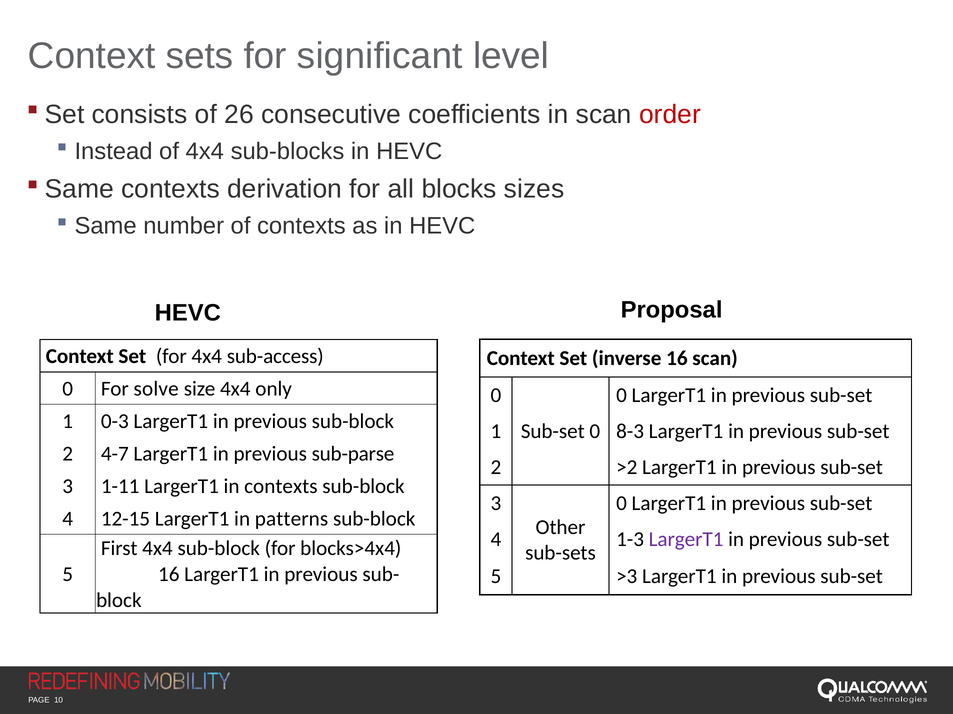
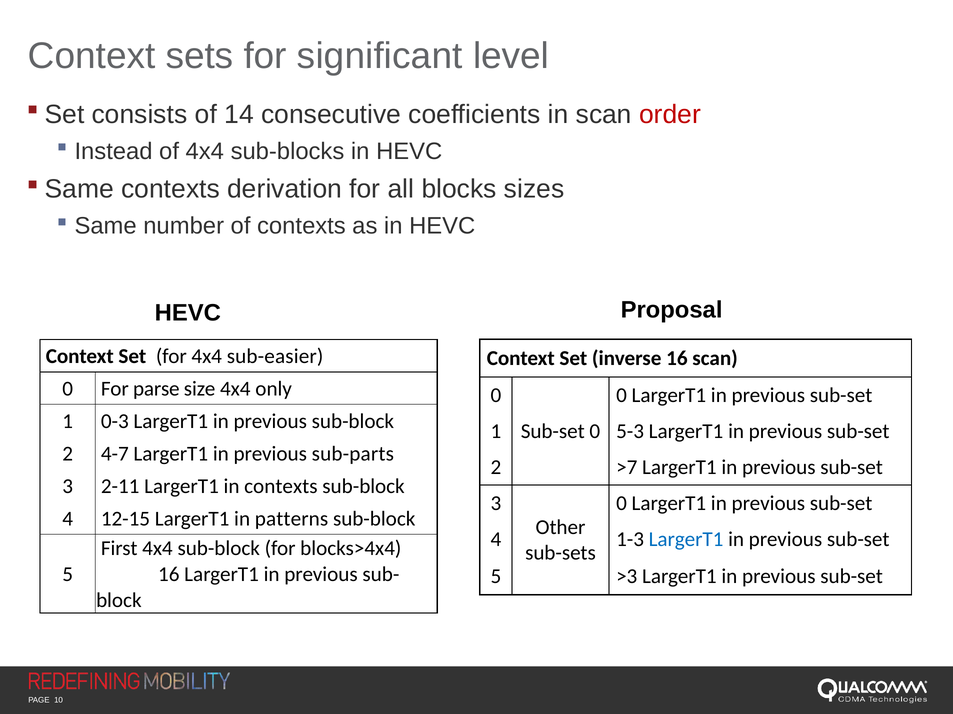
26: 26 -> 14
sub-access: sub-access -> sub-easier
solve: solve -> parse
8-3: 8-3 -> 5-3
sub-parse: sub-parse -> sub-parts
>2: >2 -> >7
1-11: 1-11 -> 2-11
LargerT1 at (686, 540) colour: purple -> blue
